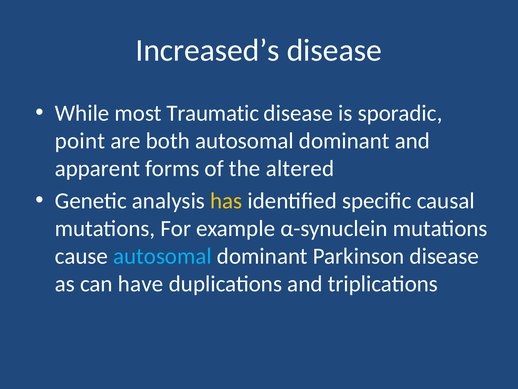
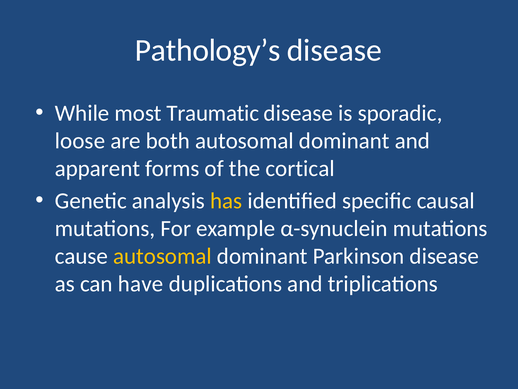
Increased’s: Increased’s -> Pathology’s
point: point -> loose
altered: altered -> cortical
autosomal at (162, 256) colour: light blue -> yellow
